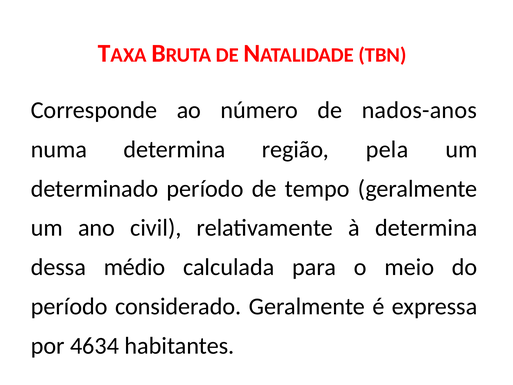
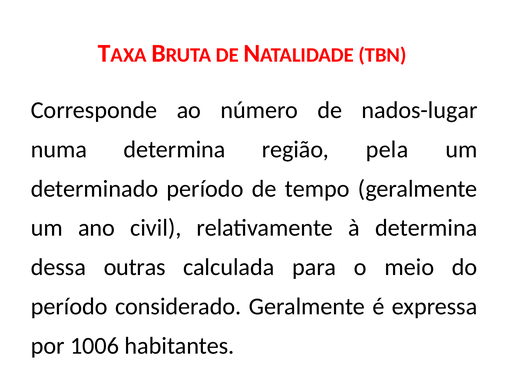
nados-anos: nados-anos -> nados-lugar
médio: médio -> outras
4634: 4634 -> 1006
